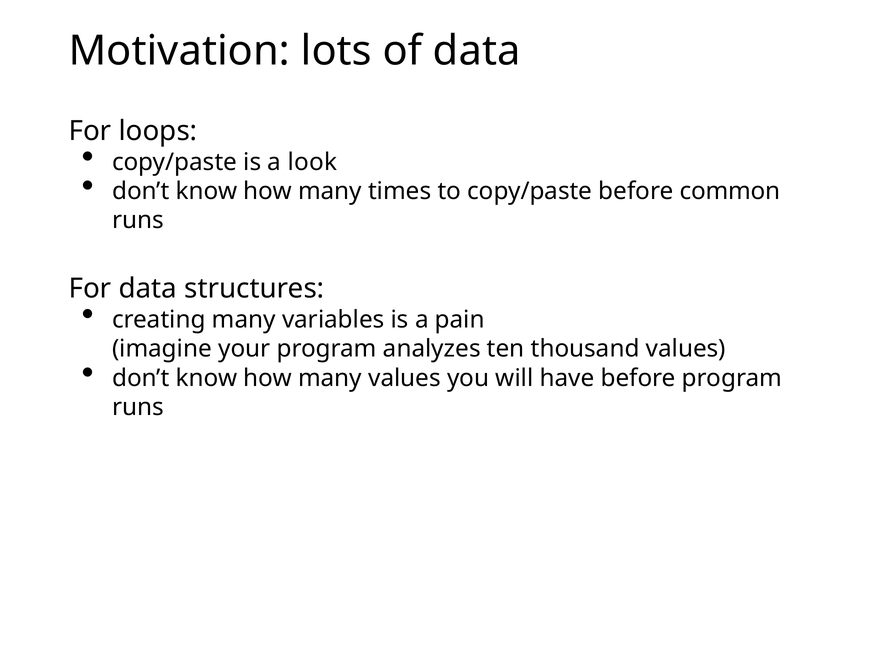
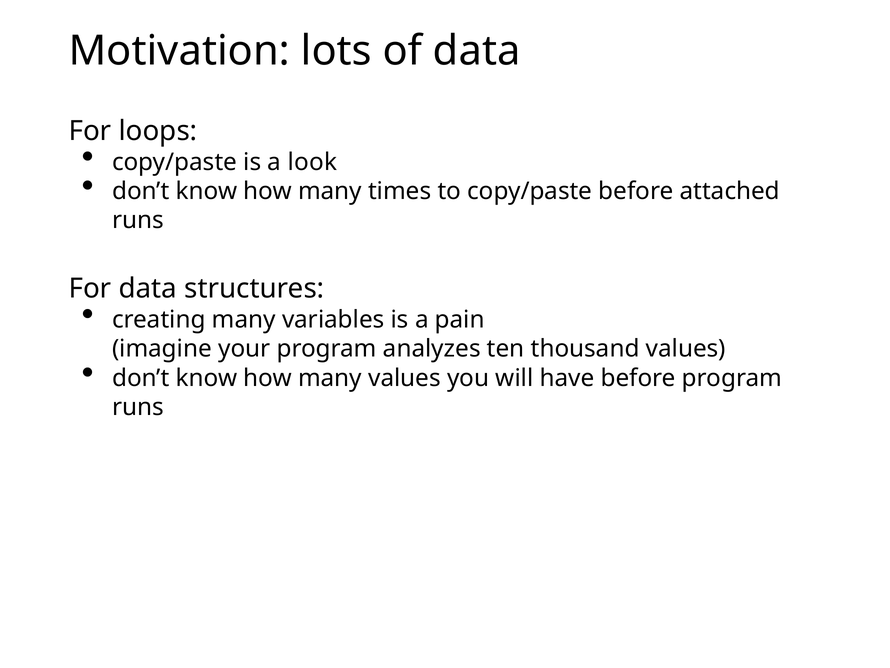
common: common -> attached
